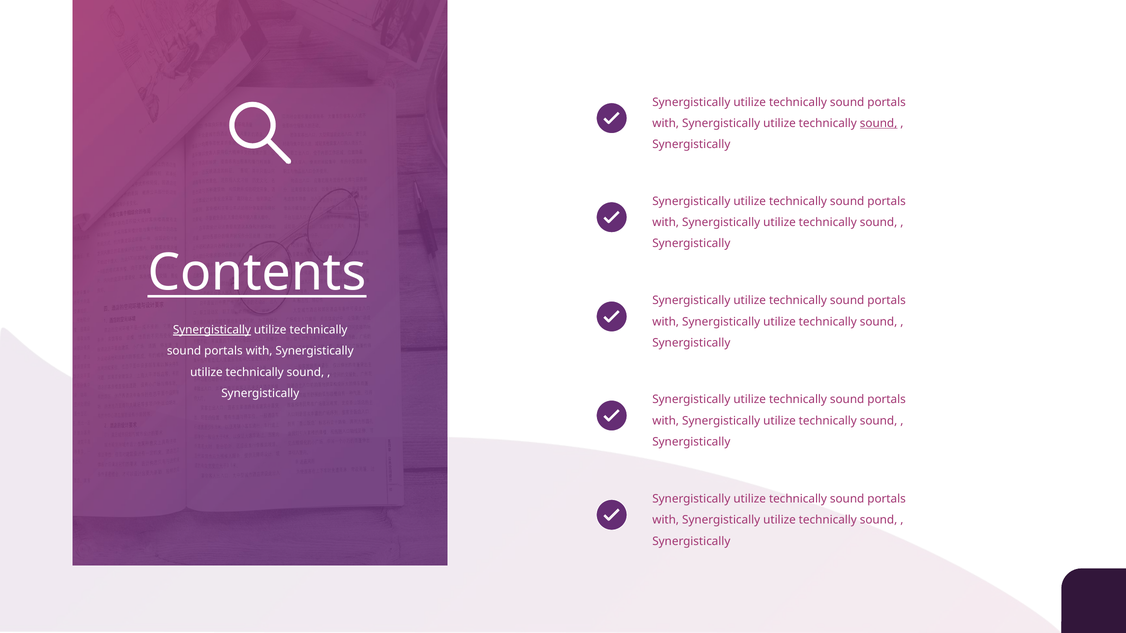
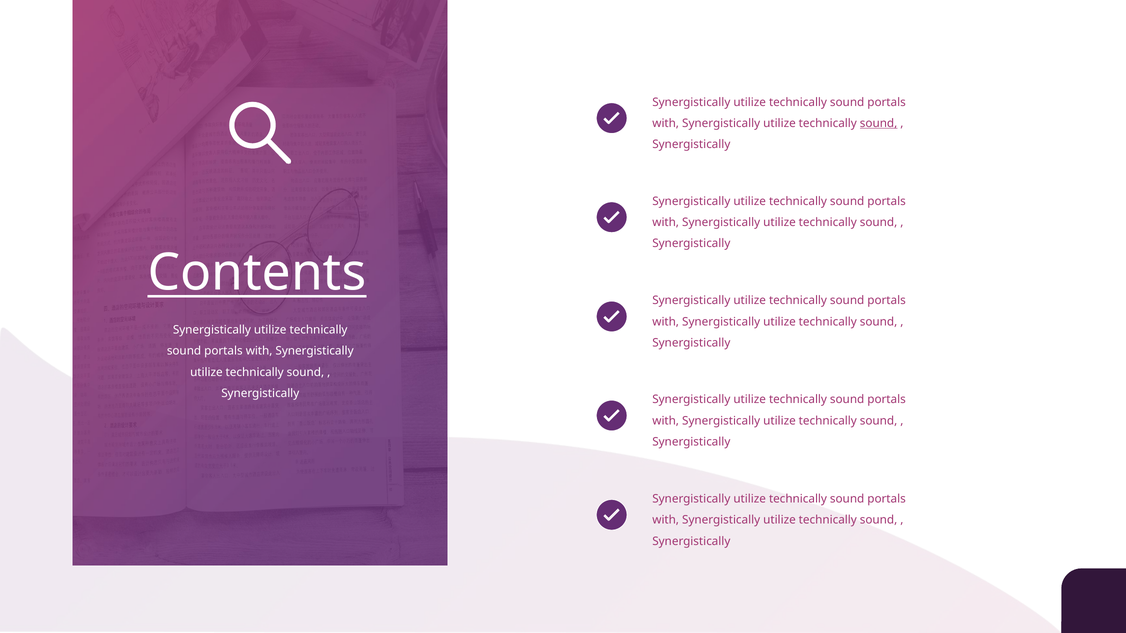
Synergistically at (212, 330) underline: present -> none
